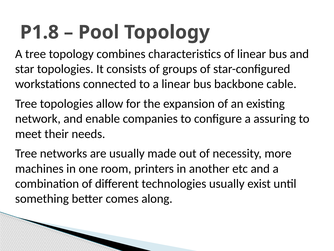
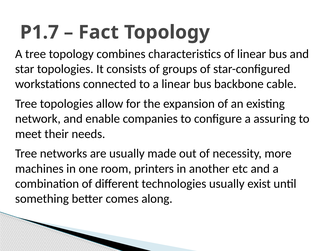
P1.8: P1.8 -> P1.7
Pool: Pool -> Fact
